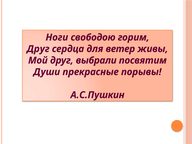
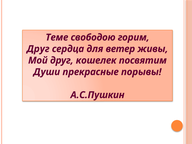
Ноги: Ноги -> Теме
выбрали: выбрали -> кошелек
